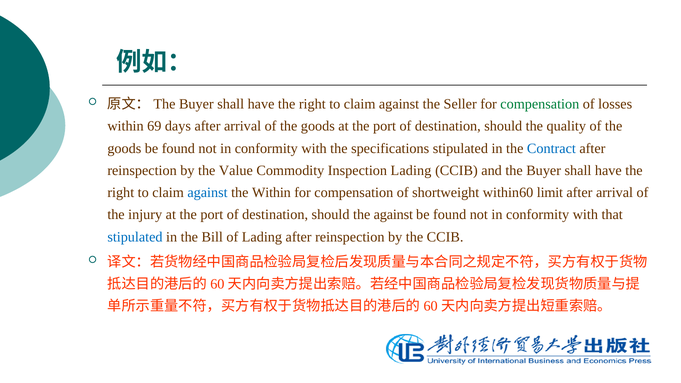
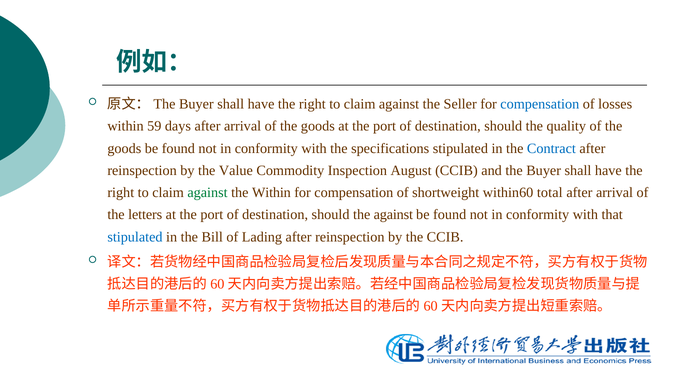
compensation at (540, 104) colour: green -> blue
69: 69 -> 59
Inspection Lading: Lading -> August
against at (208, 193) colour: blue -> green
limit: limit -> total
injury: injury -> letters
